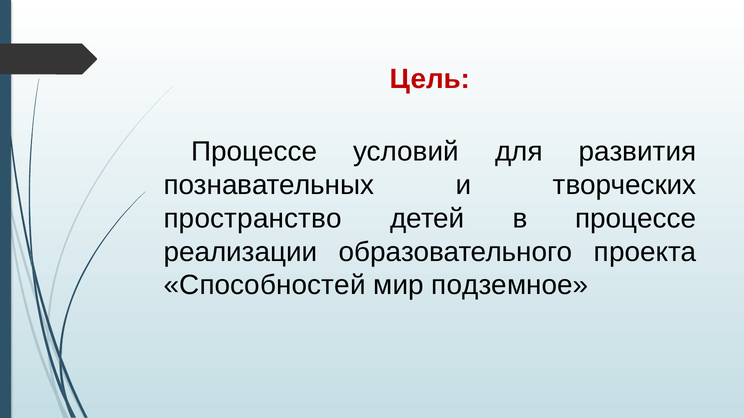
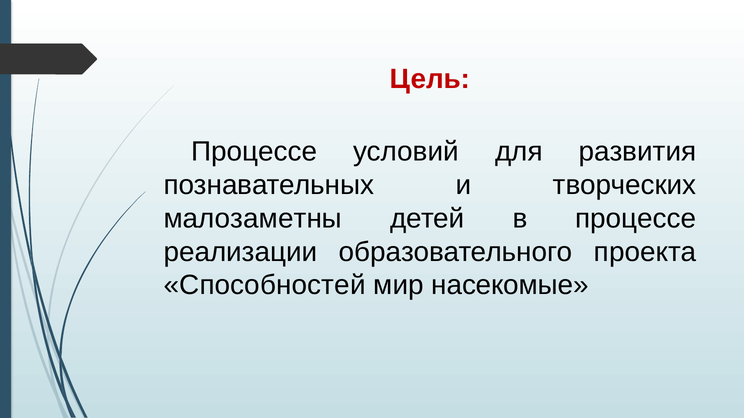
пространство: пространство -> малозаметны
подземное: подземное -> насекомые
